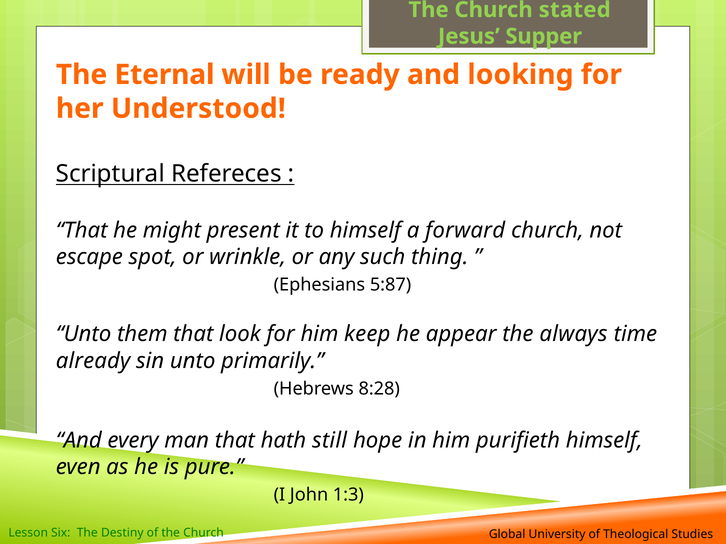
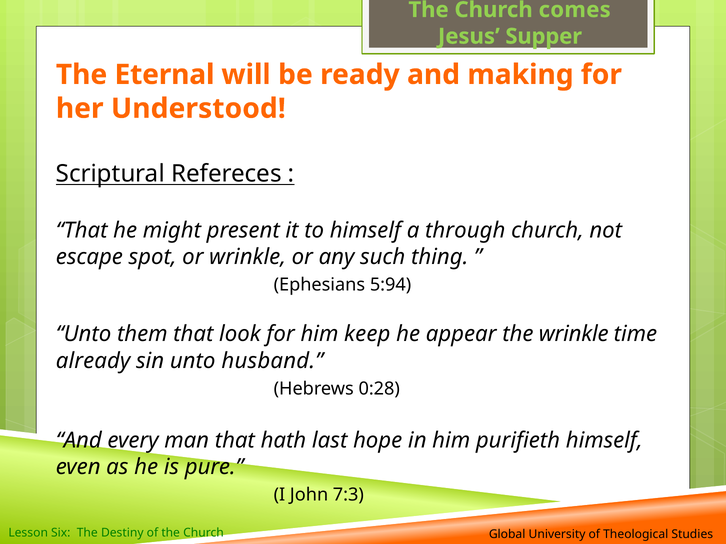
stated: stated -> comes
looking: looking -> making
forward: forward -> through
5:87: 5:87 -> 5:94
the always: always -> wrinkle
primarily: primarily -> husband
8:28: 8:28 -> 0:28
still: still -> last
1:3: 1:3 -> 7:3
